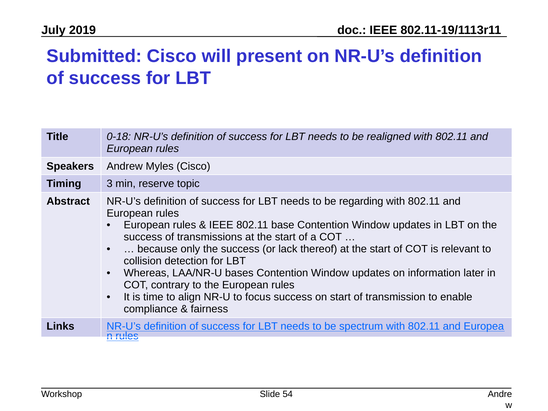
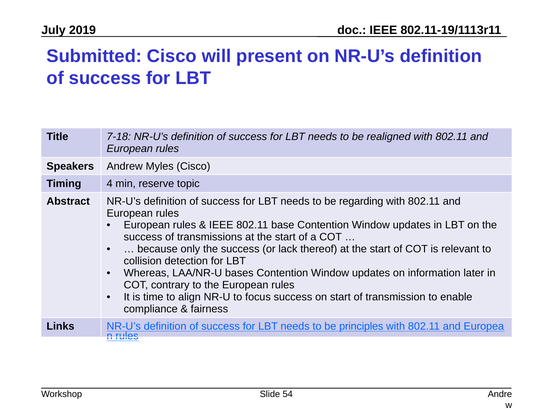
0-18: 0-18 -> 7-18
3: 3 -> 4
spectrum: spectrum -> principles
